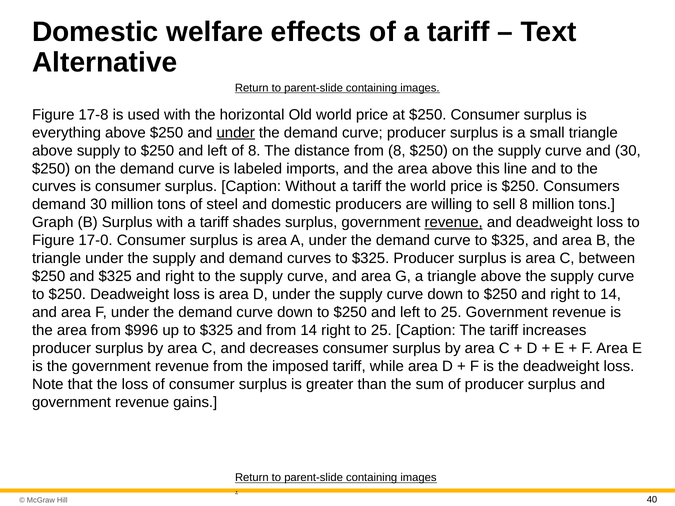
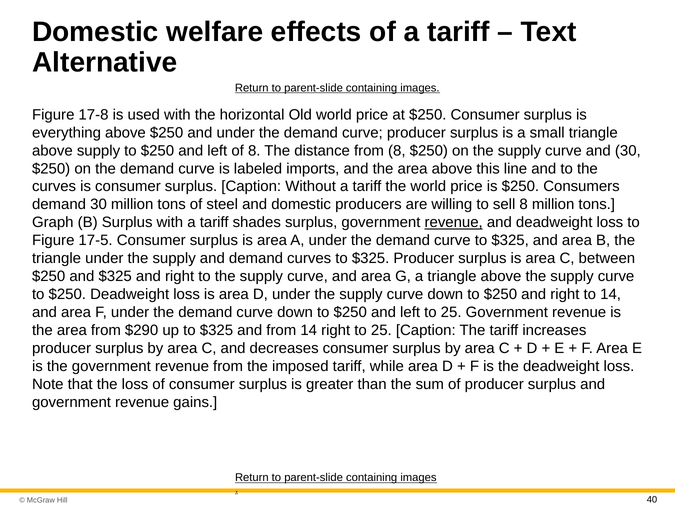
under at (236, 133) underline: present -> none
17-0: 17-0 -> 17-5
$996: $996 -> $290
